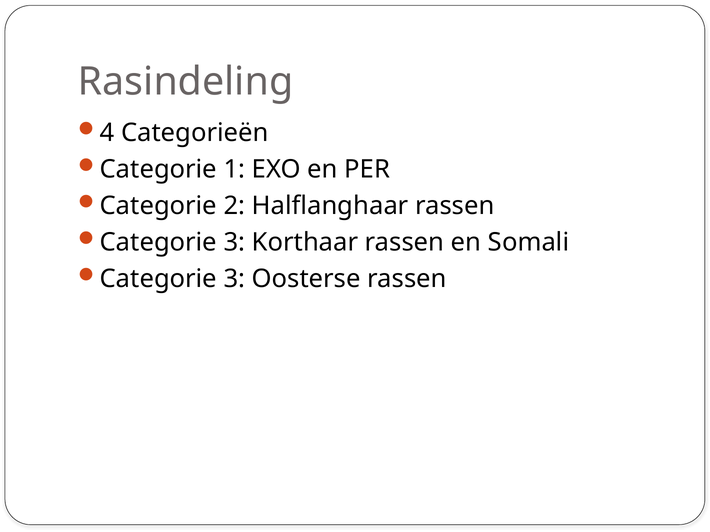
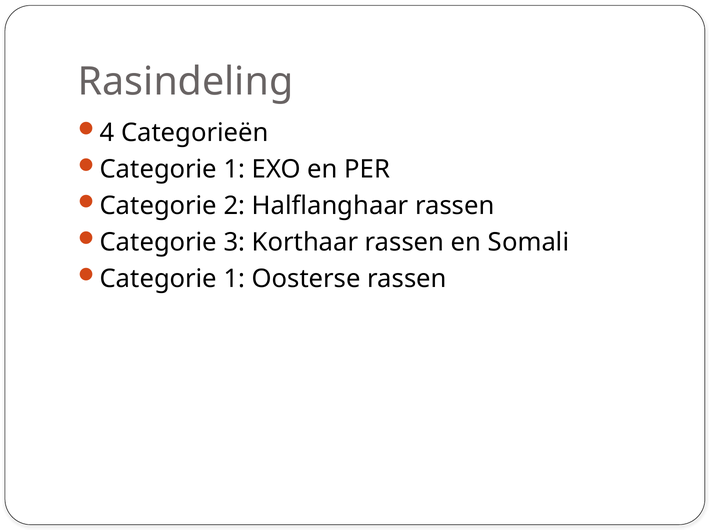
3 at (234, 279): 3 -> 1
